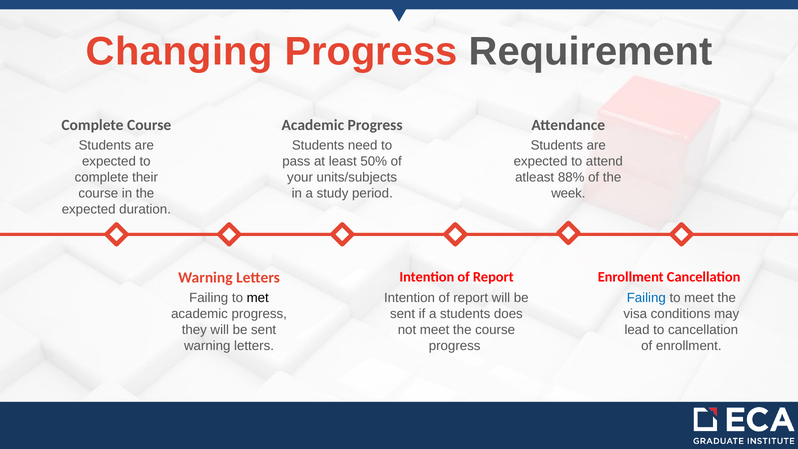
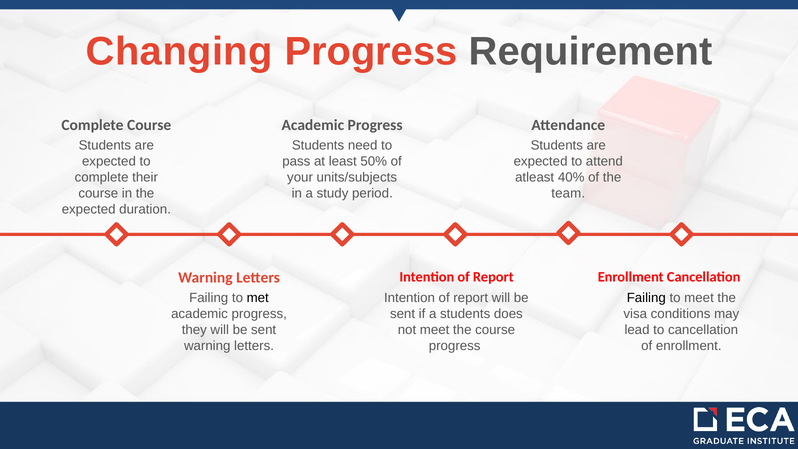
88%: 88% -> 40%
week: week -> team
Failing at (646, 298) colour: blue -> black
